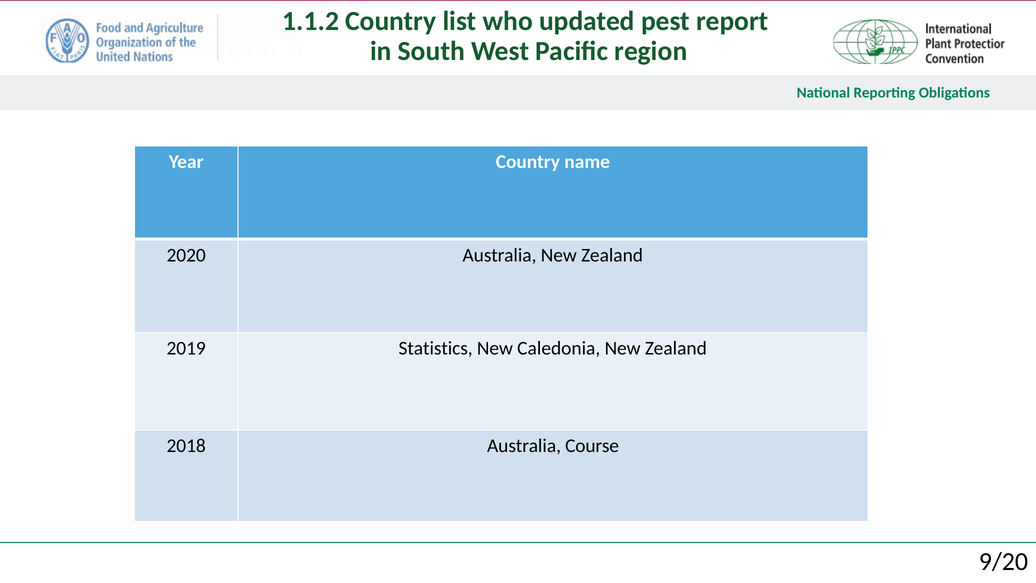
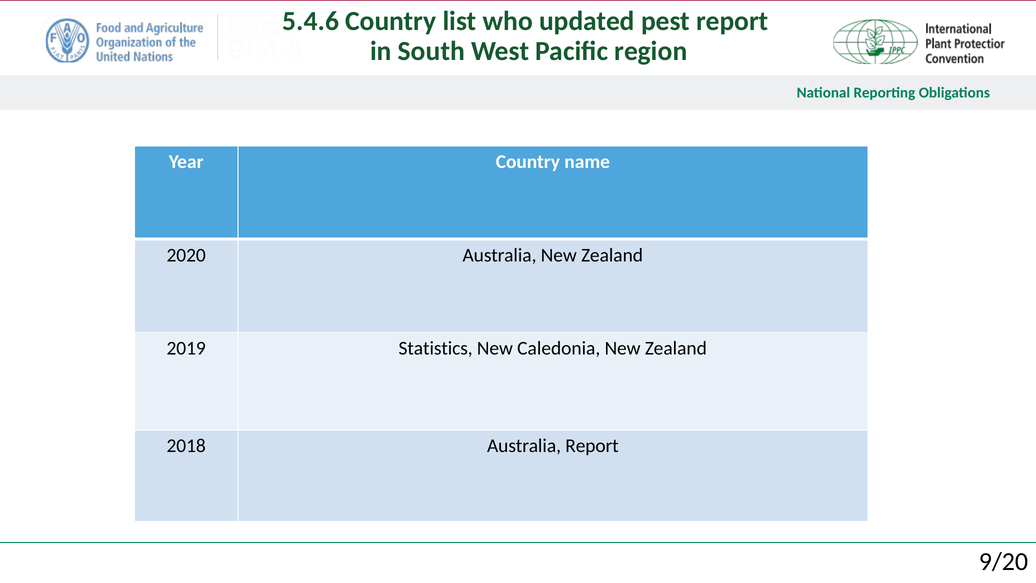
1.1.2: 1.1.2 -> 5.4.6
Australia Course: Course -> Report
